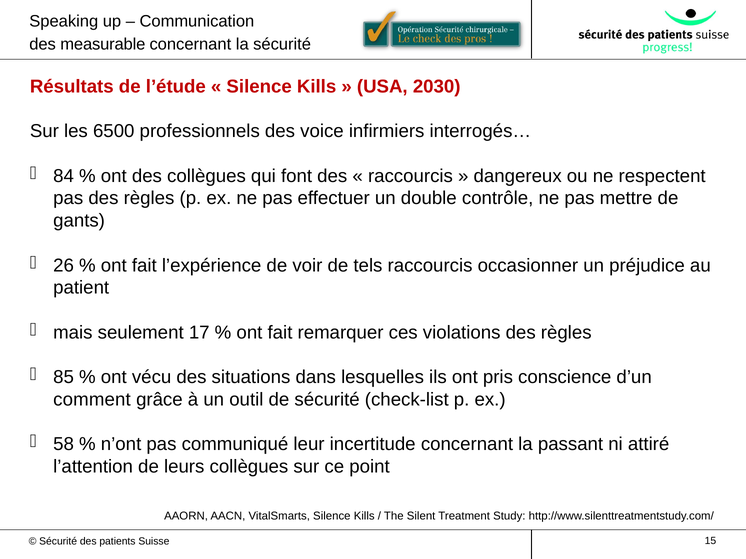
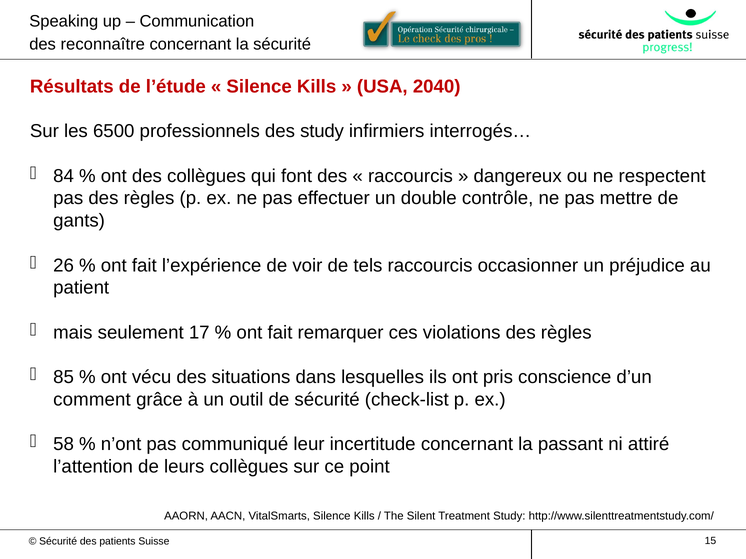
measurable: measurable -> reconnaître
2030: 2030 -> 2040
des voice: voice -> study
